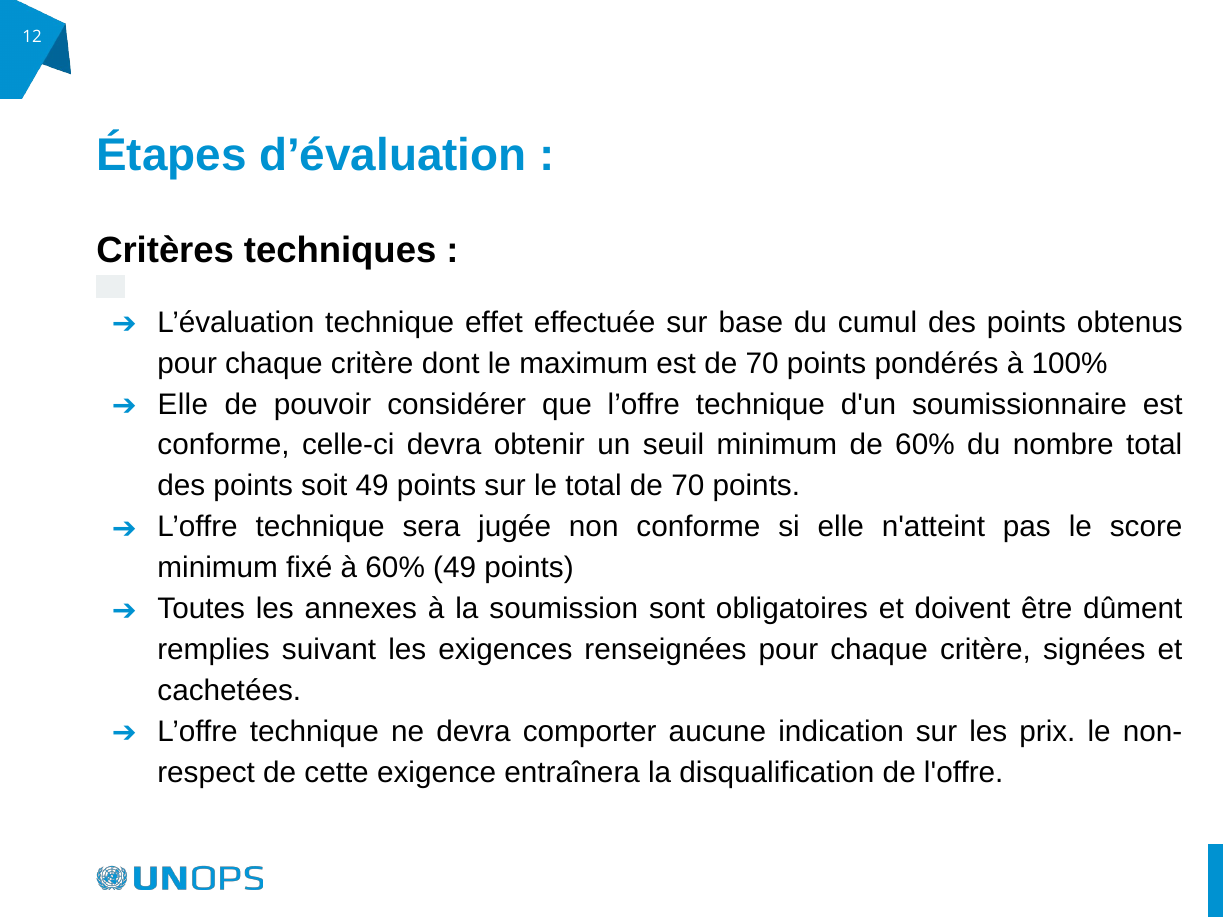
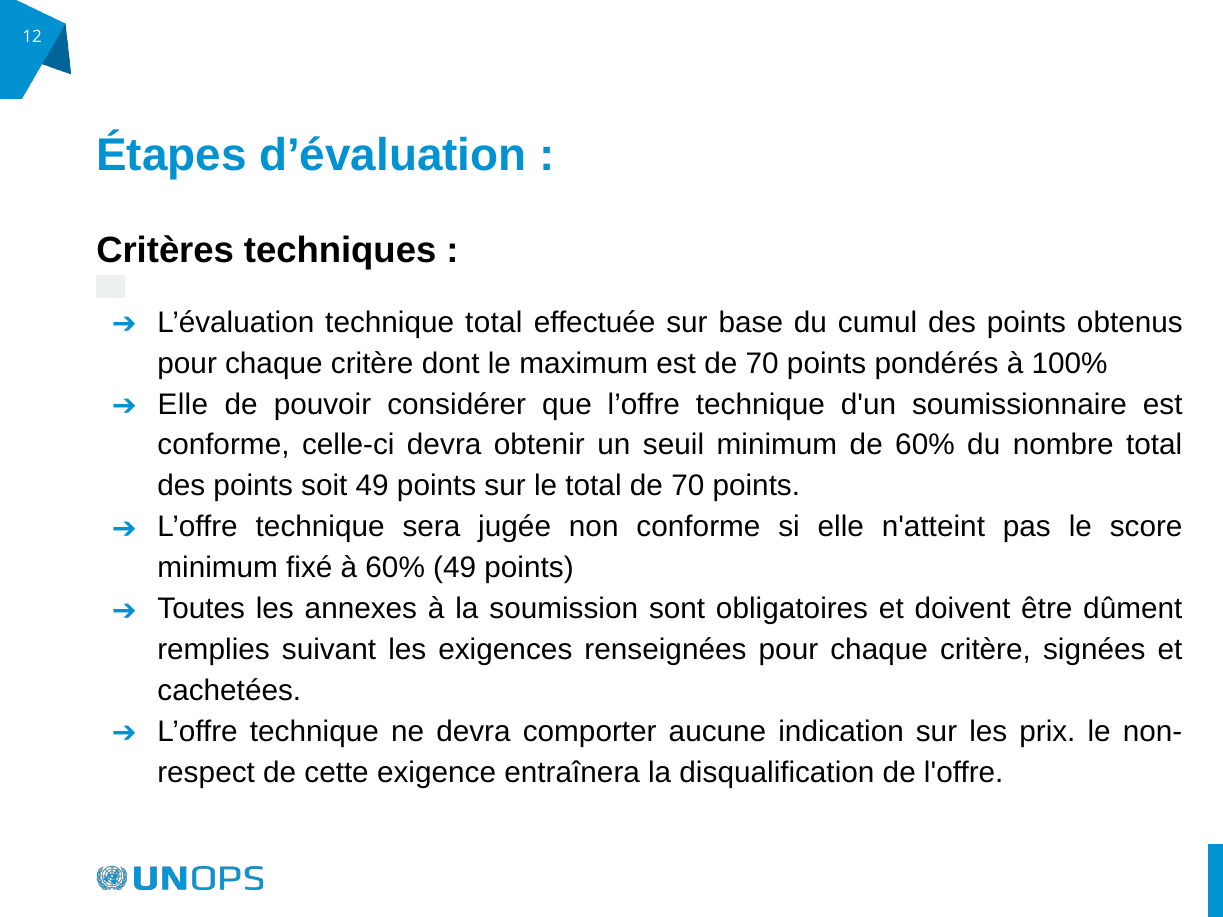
technique effet: effet -> total
